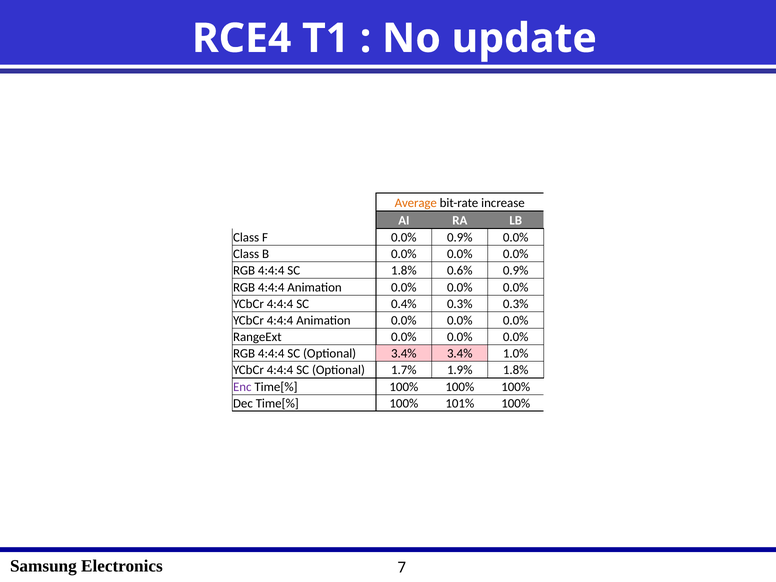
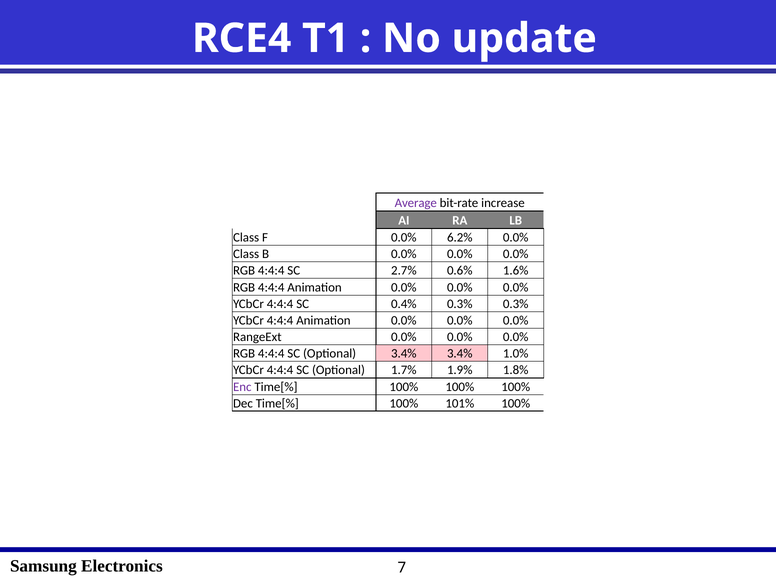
Average colour: orange -> purple
0.0% 0.9%: 0.9% -> 6.2%
SC 1.8%: 1.8% -> 2.7%
0.6% 0.9%: 0.9% -> 1.6%
